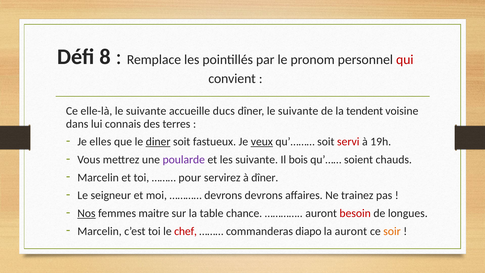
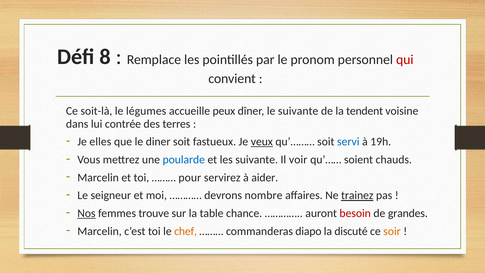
elle-là: elle-là -> soit-là
suivante at (146, 111): suivante -> légumes
ducs: ducs -> peux
connais: connais -> contrée
diner underline: present -> none
servi colour: red -> blue
poularde colour: purple -> blue
bois: bois -> voir
à dîner: dîner -> aider
devrons devrons: devrons -> nombre
trainez underline: none -> present
maitre: maitre -> trouve
longues: longues -> grandes
chef colour: red -> orange
la auront: auront -> discuté
